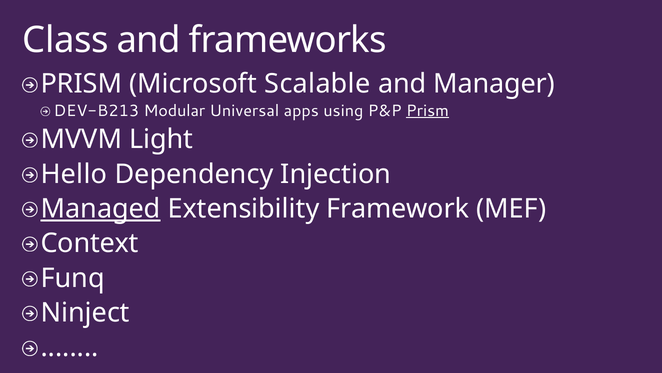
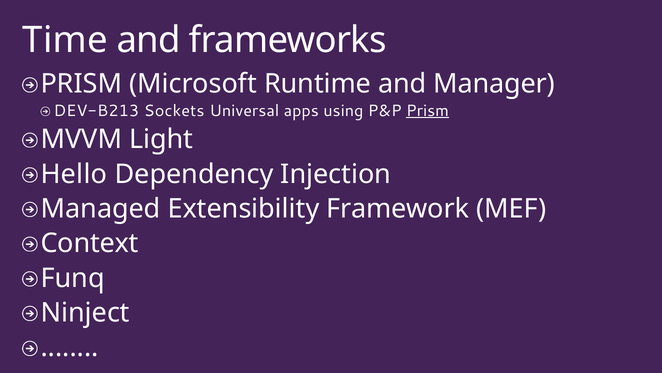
Class: Class -> Time
Scalable: Scalable -> Runtime
Modular: Modular -> Sockets
Managed underline: present -> none
